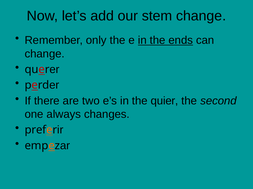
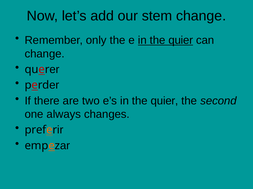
e in the ends: ends -> quier
